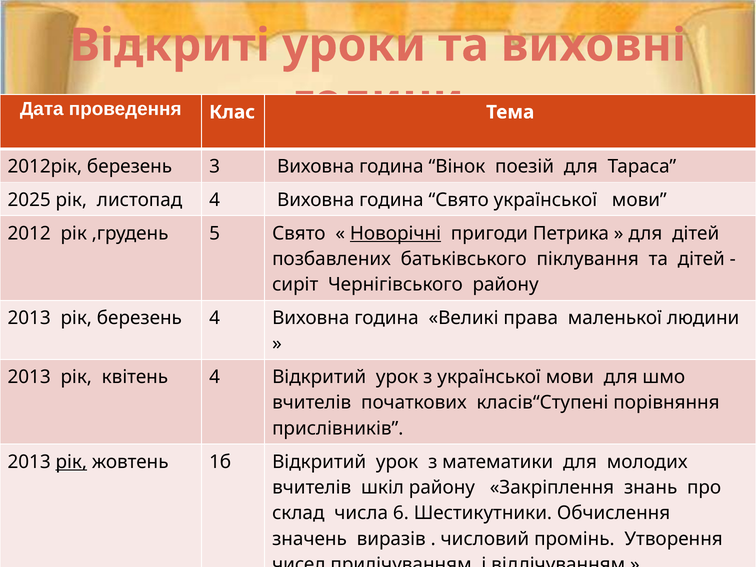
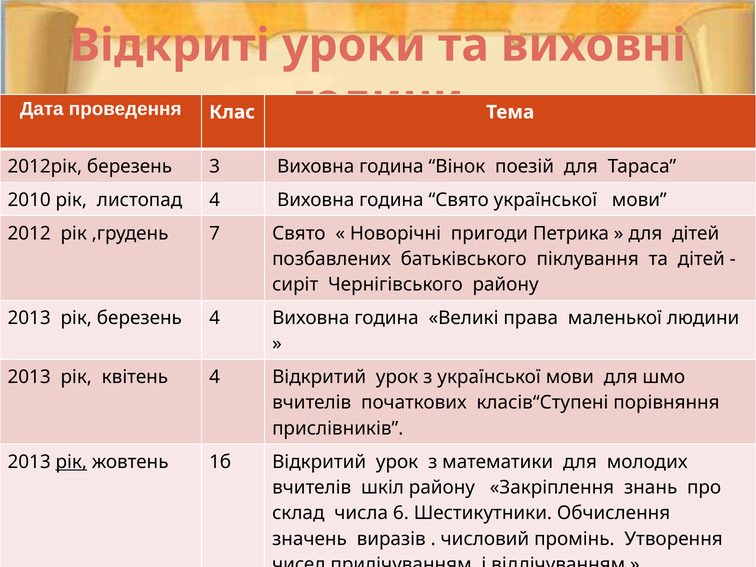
2025: 2025 -> 2010
5: 5 -> 7
Новорічні underline: present -> none
